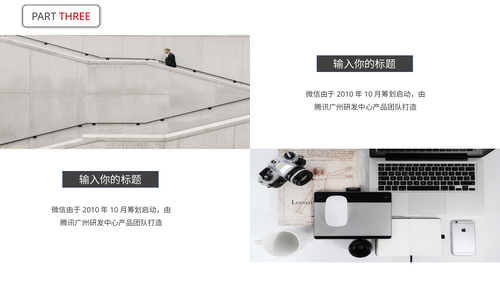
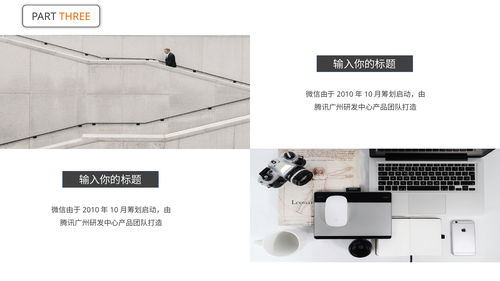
THREE colour: red -> orange
